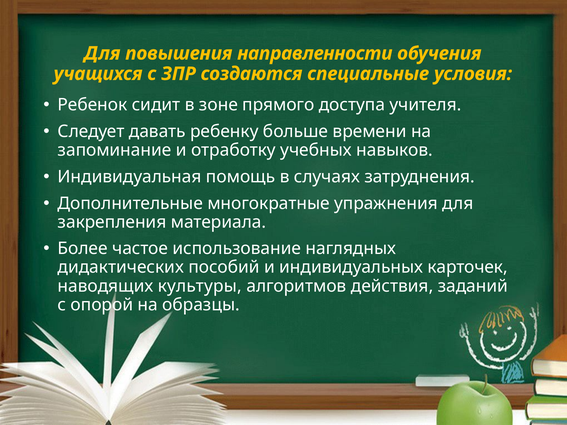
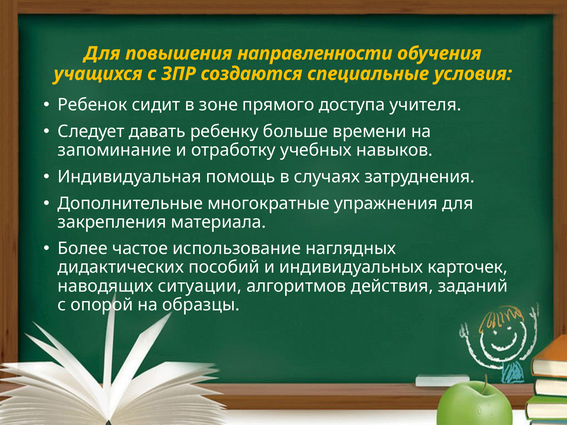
культуры: культуры -> ситуации
